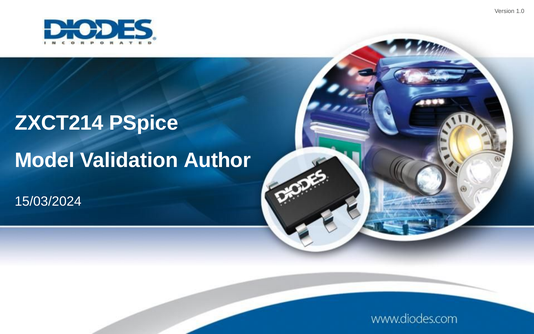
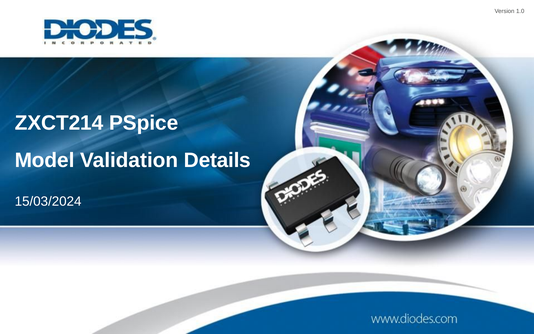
Author: Author -> Details
